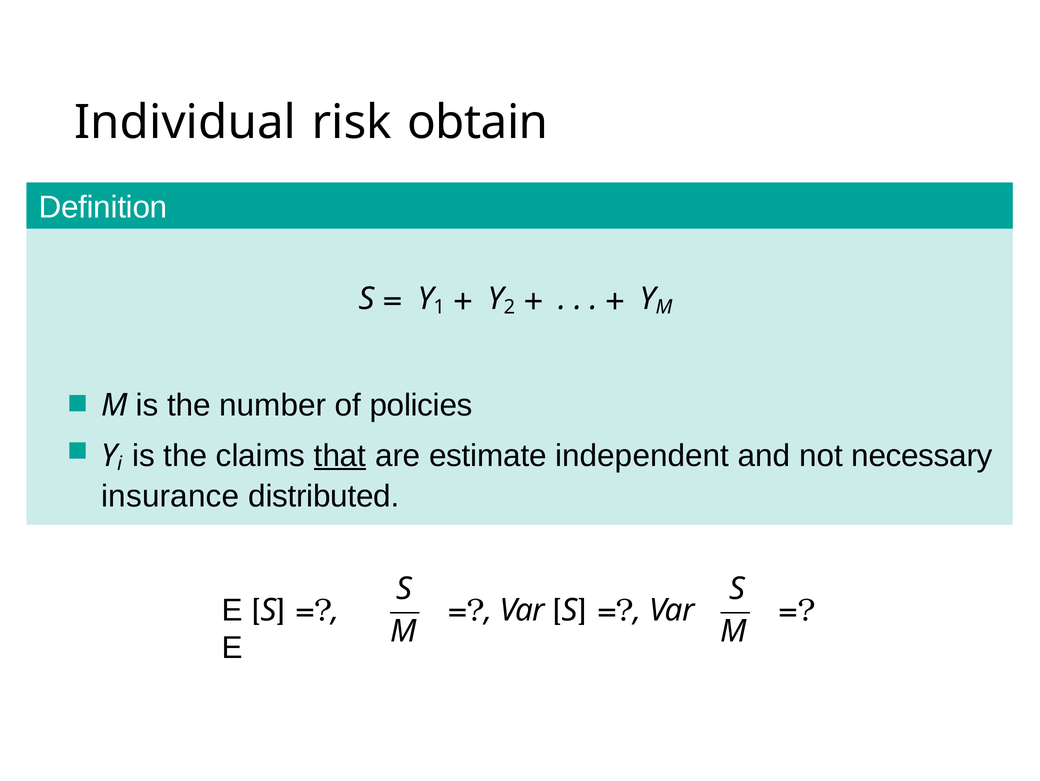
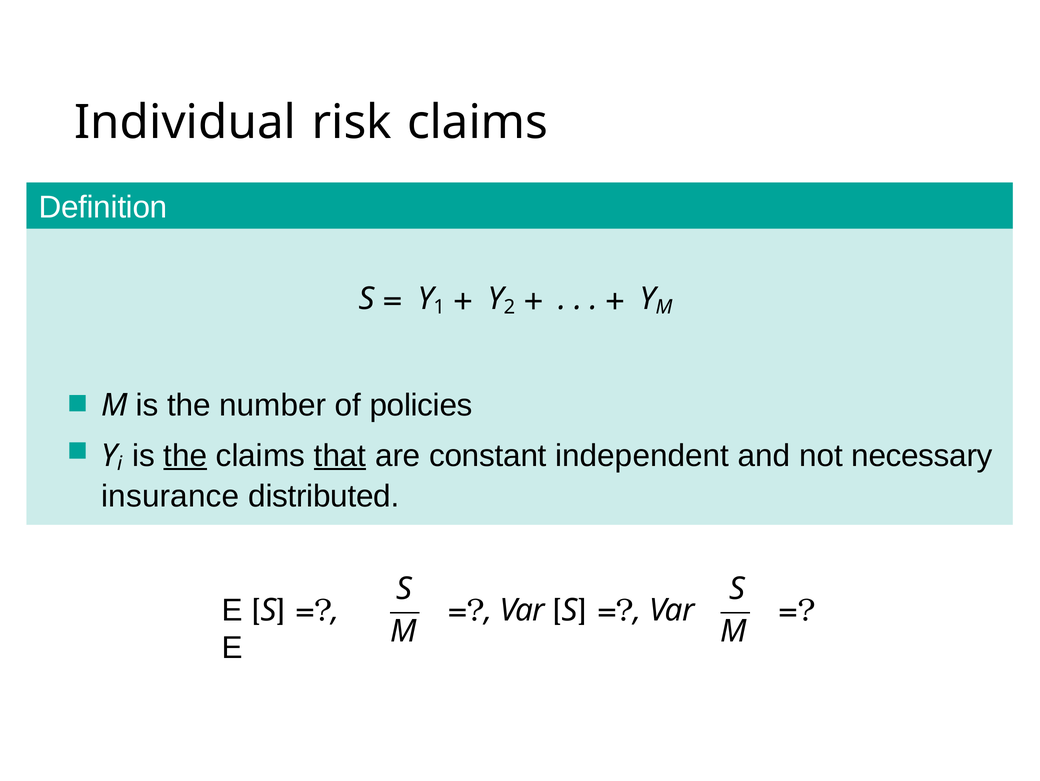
risk obtain: obtain -> claims
the at (185, 455) underline: none -> present
estimate: estimate -> constant
